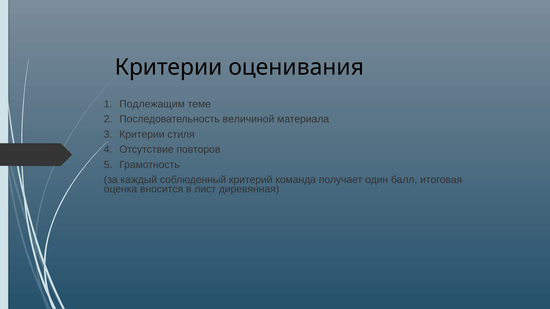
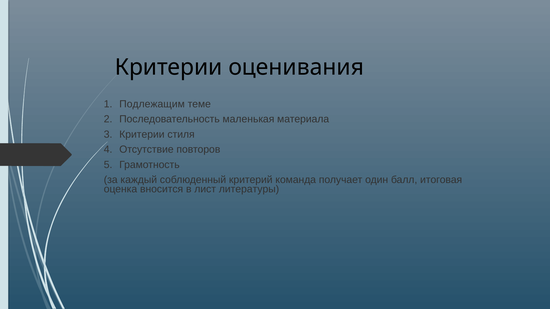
величиной: величиной -> маленькая
диревянная: диревянная -> литературы
